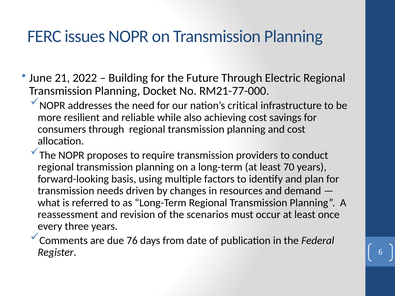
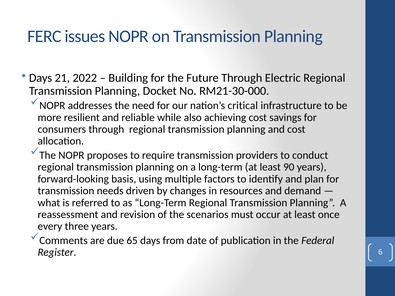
June at (40, 78): June -> Days
RM21-77-000: RM21-77-000 -> RM21-30-000
70: 70 -> 90
76: 76 -> 65
